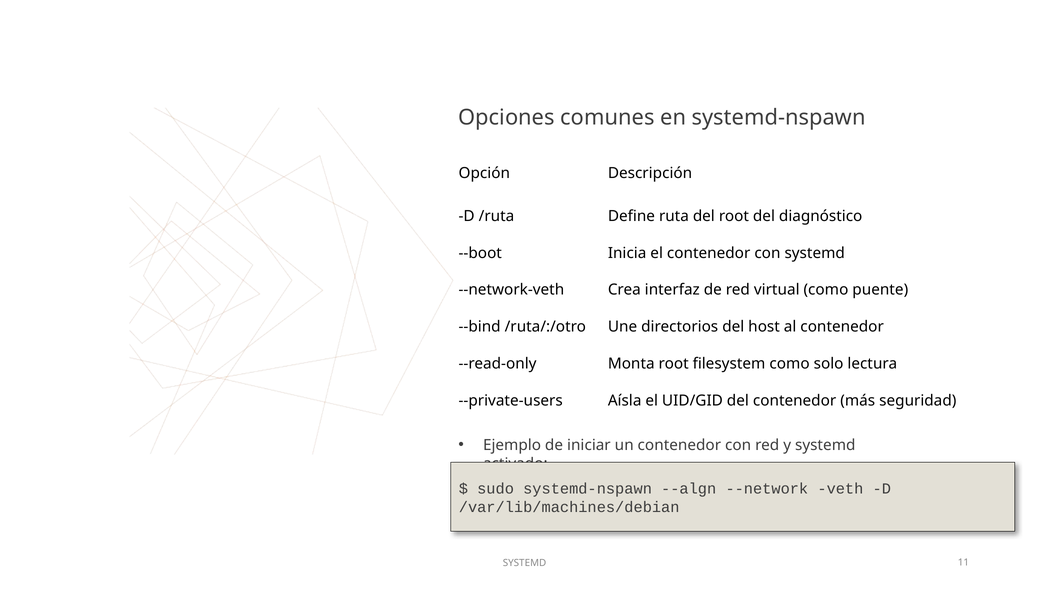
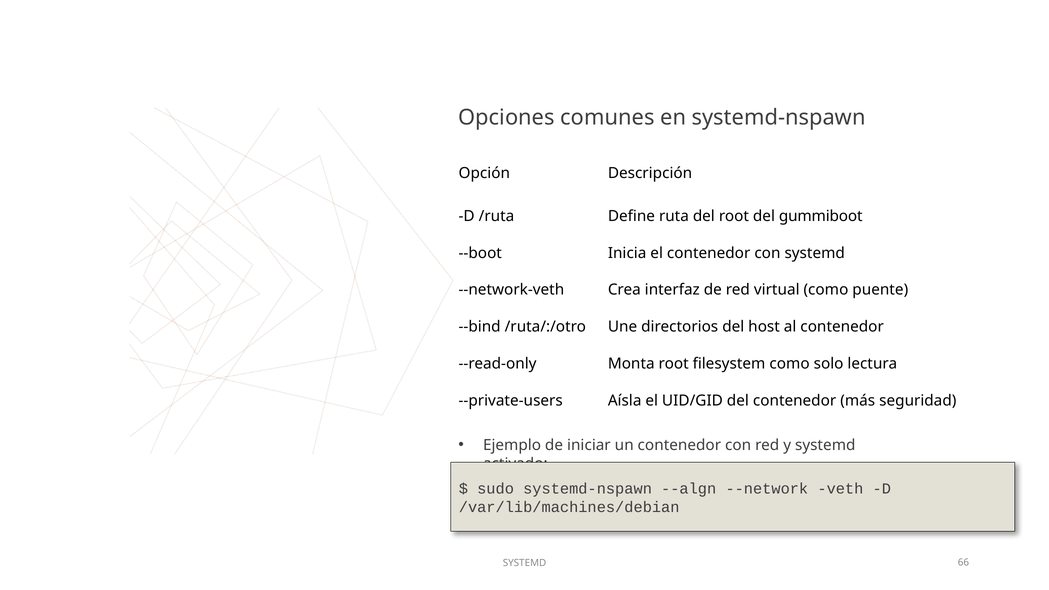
diagnóstico: diagnóstico -> gummiboot
11: 11 -> 66
